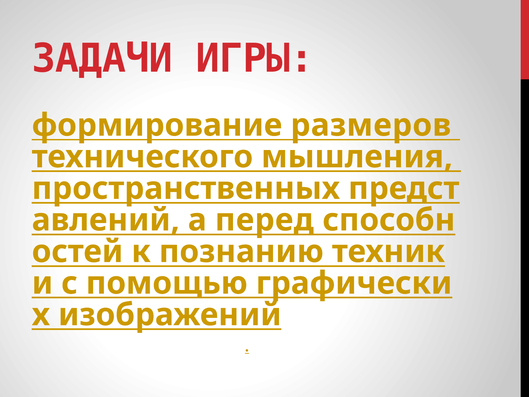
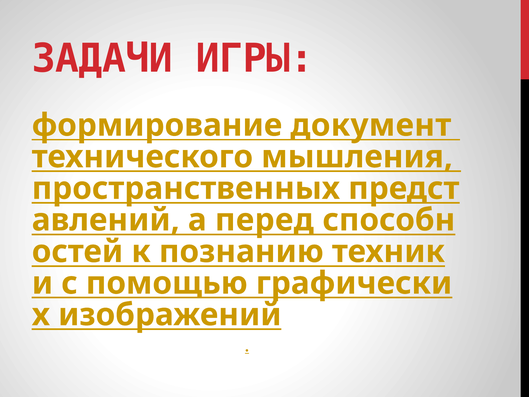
размеров: размеров -> документ
